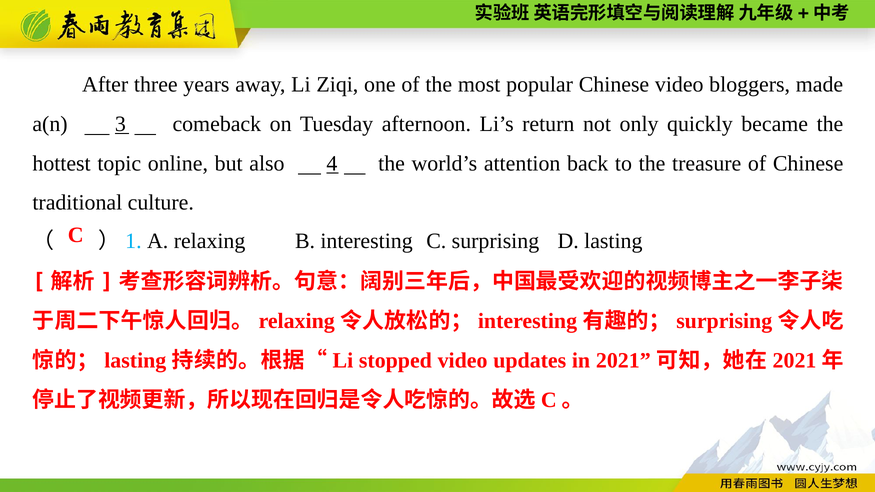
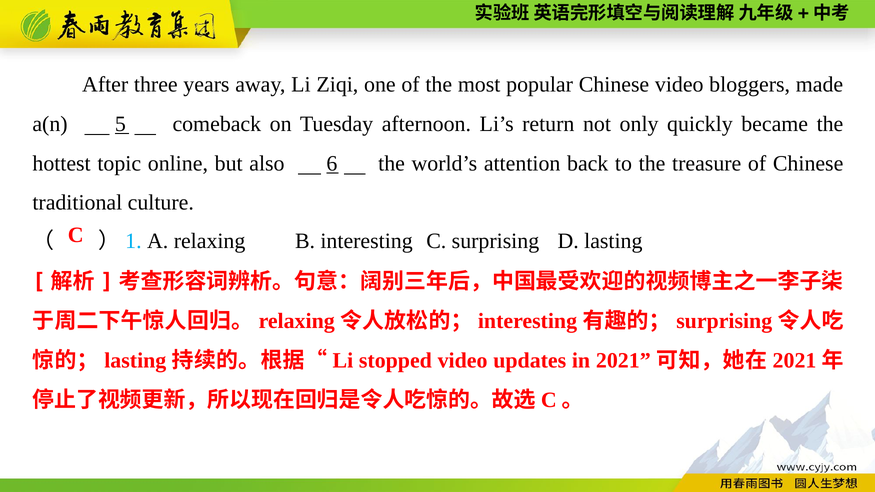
3: 3 -> 5
4: 4 -> 6
